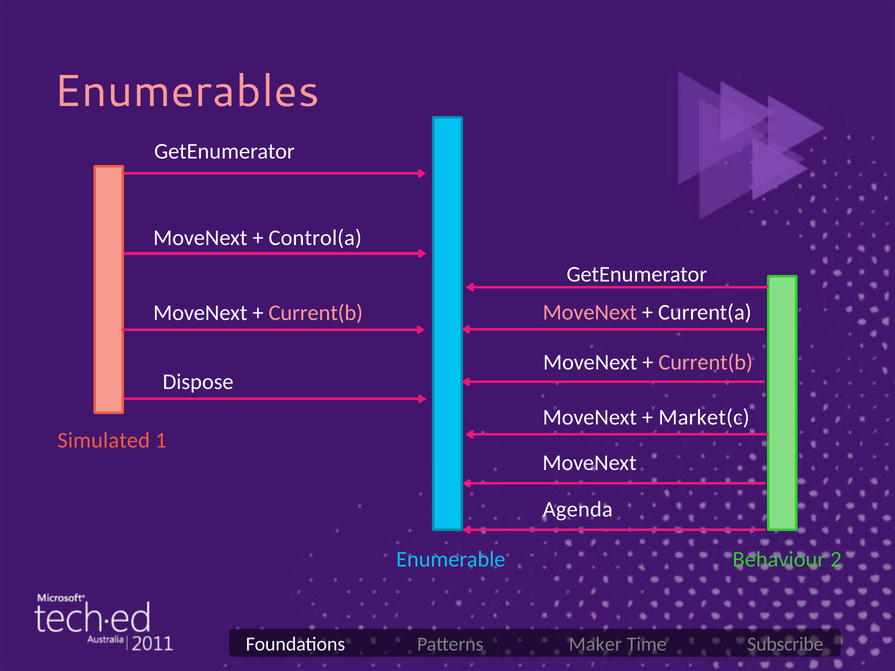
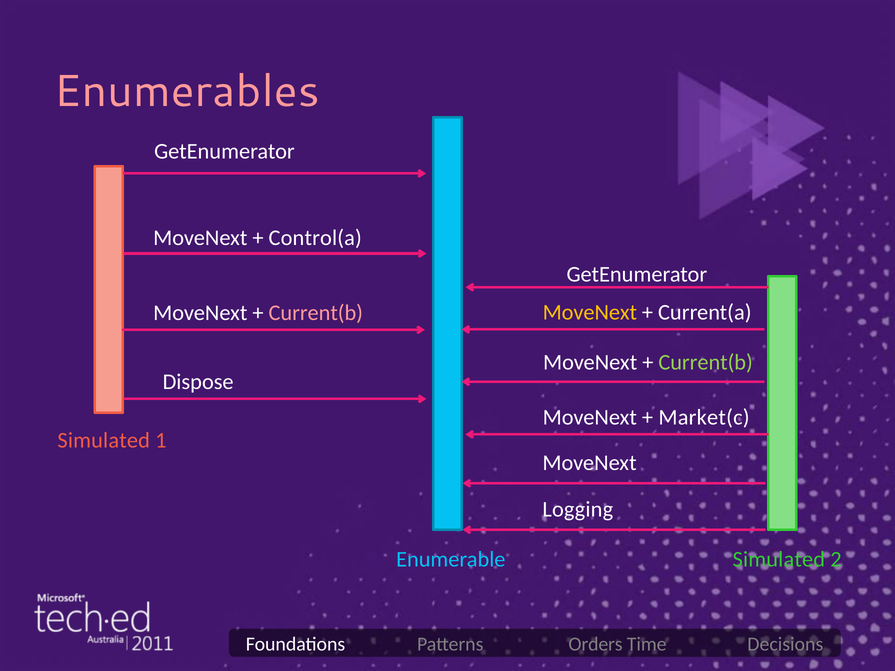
MoveNext at (590, 312) colour: pink -> yellow
Current(b at (706, 363) colour: pink -> light green
Agenda: Agenda -> Logging
Behaviour at (779, 559): Behaviour -> Simulated
Maker: Maker -> Orders
Subscribe: Subscribe -> Decisions
